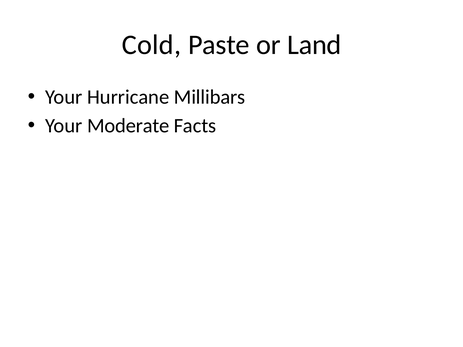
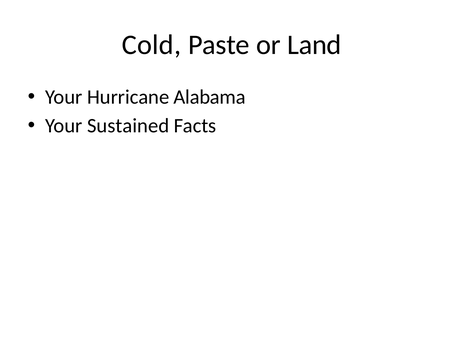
Millibars: Millibars -> Alabama
Moderate: Moderate -> Sustained
